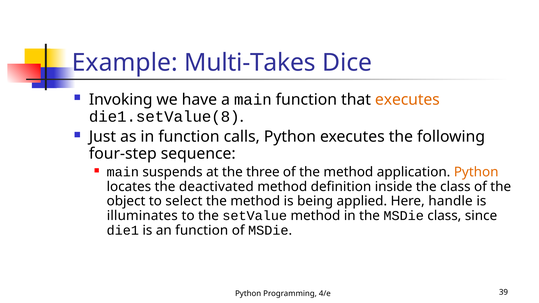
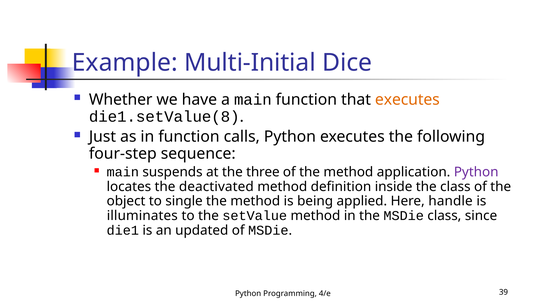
Multi-Takes: Multi-Takes -> Multi-Initial
Invoking: Invoking -> Whether
Python at (476, 172) colour: orange -> purple
select: select -> single
an function: function -> updated
